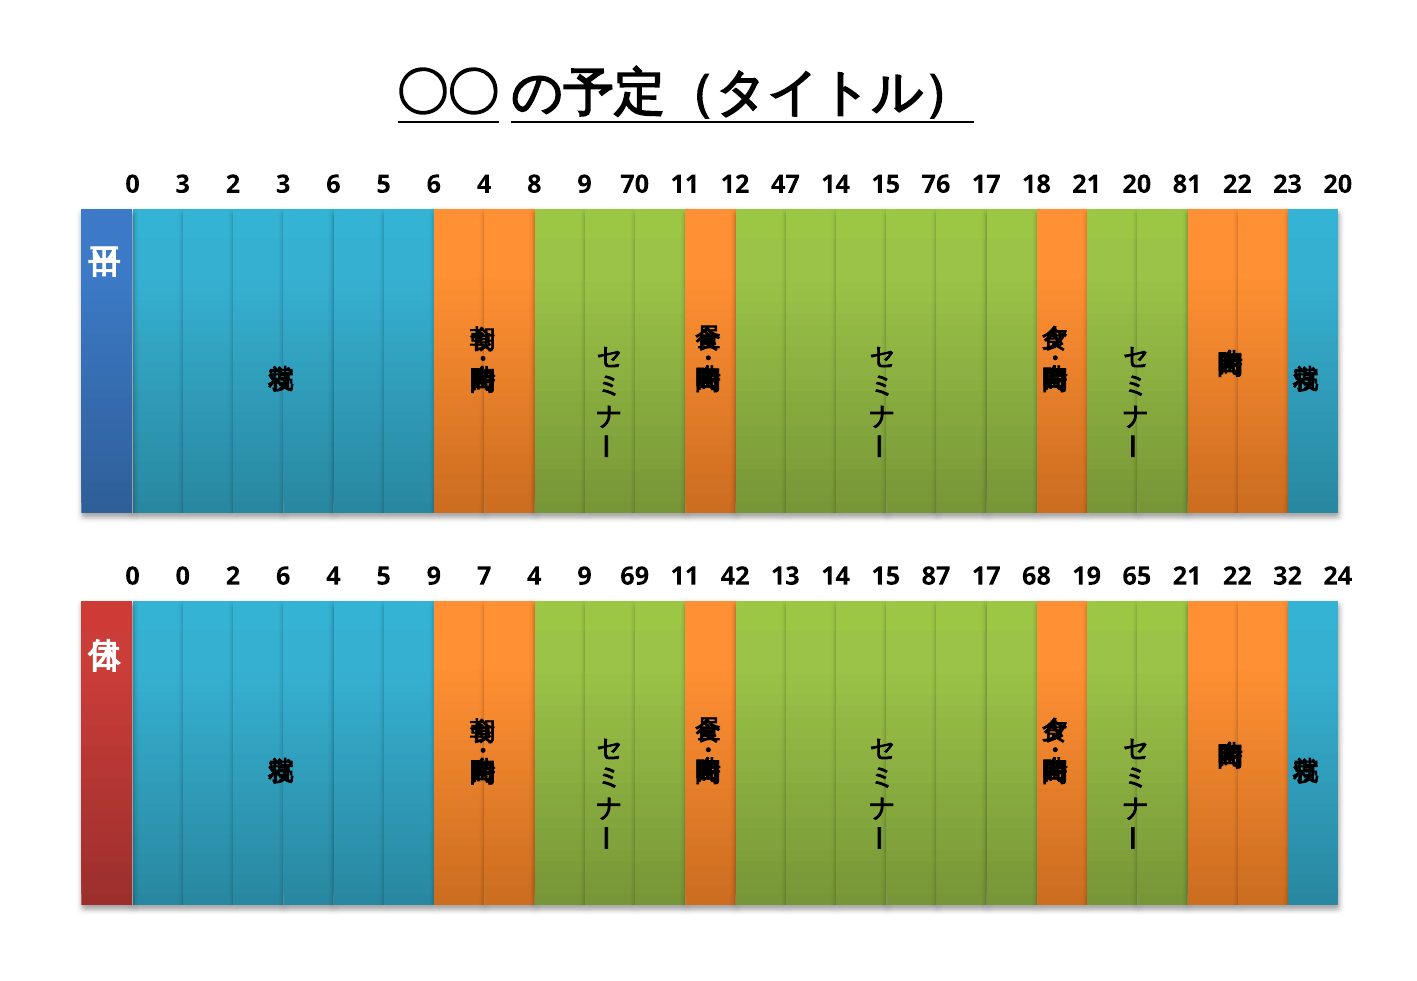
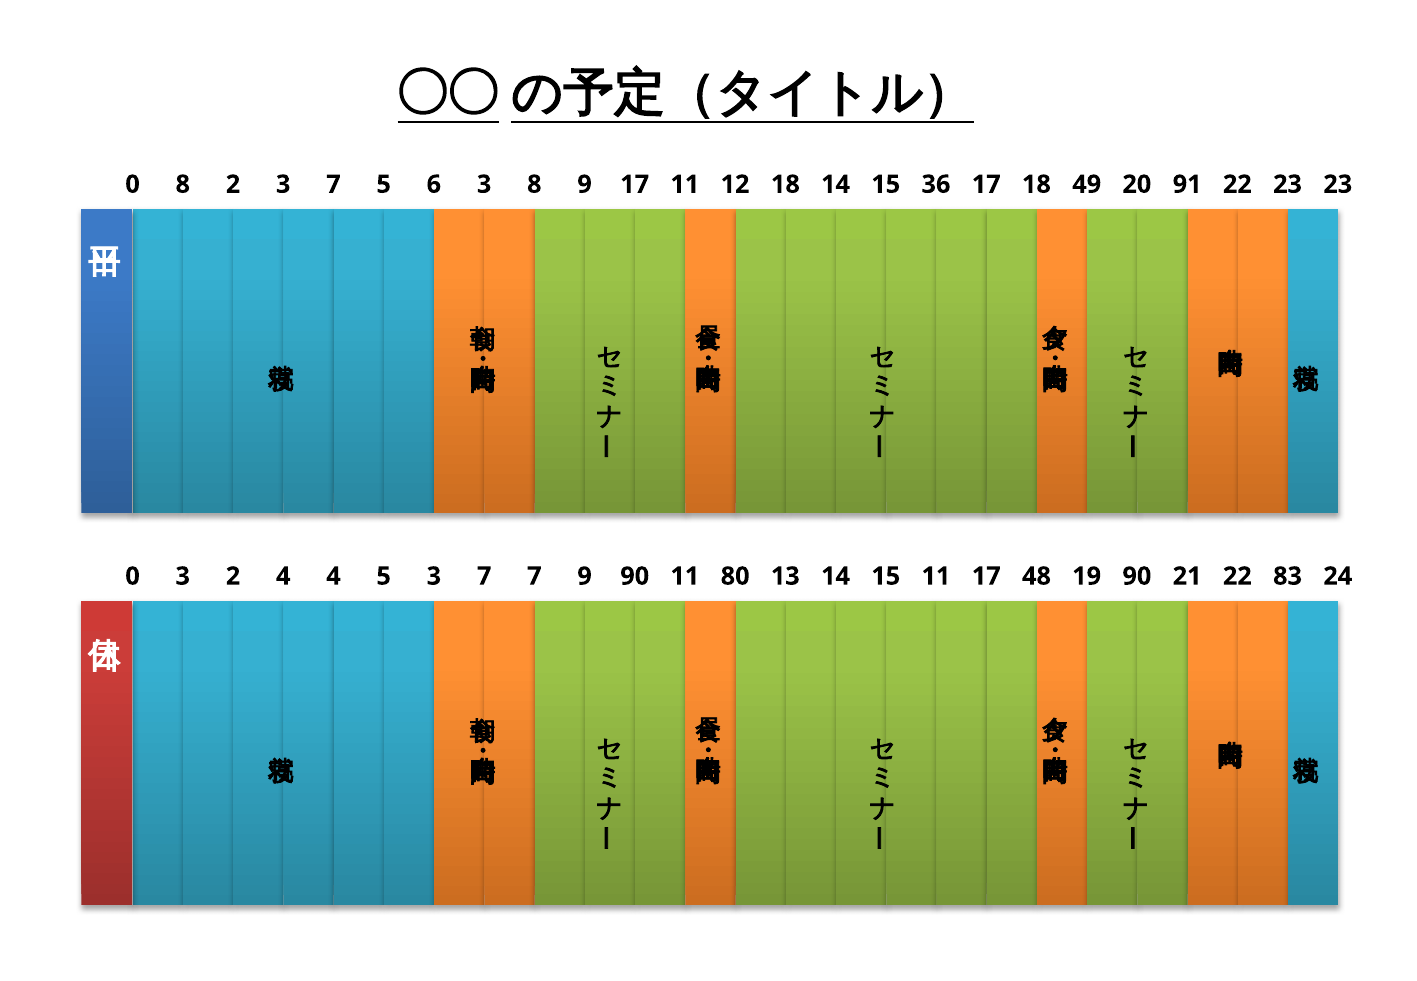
0 3: 3 -> 8
2 3 6: 6 -> 7
5 6 4: 4 -> 3
9 70: 70 -> 17
12 47: 47 -> 18
76: 76 -> 36
18 21: 21 -> 49
81: 81 -> 91
23 20: 20 -> 23
0 0: 0 -> 3
2 6: 6 -> 4
5 9: 9 -> 3
7 4: 4 -> 7
9 69: 69 -> 90
42: 42 -> 80
15 87: 87 -> 11
68: 68 -> 48
19 65: 65 -> 90
32: 32 -> 83
